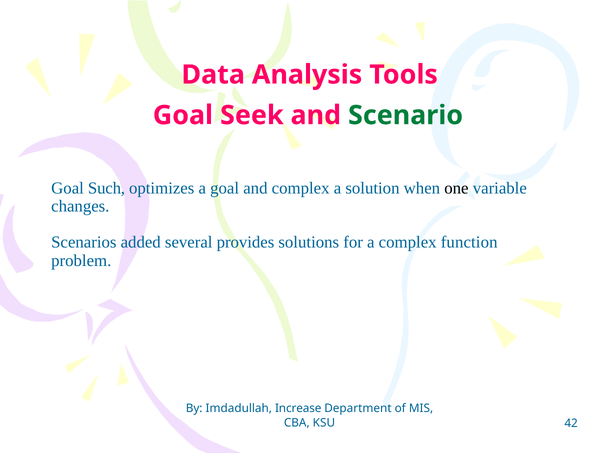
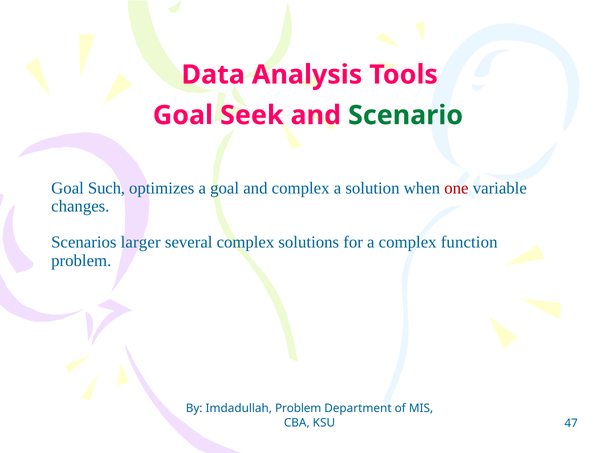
one colour: black -> red
added: added -> larger
several provides: provides -> complex
Imdadullah Increase: Increase -> Problem
42: 42 -> 47
